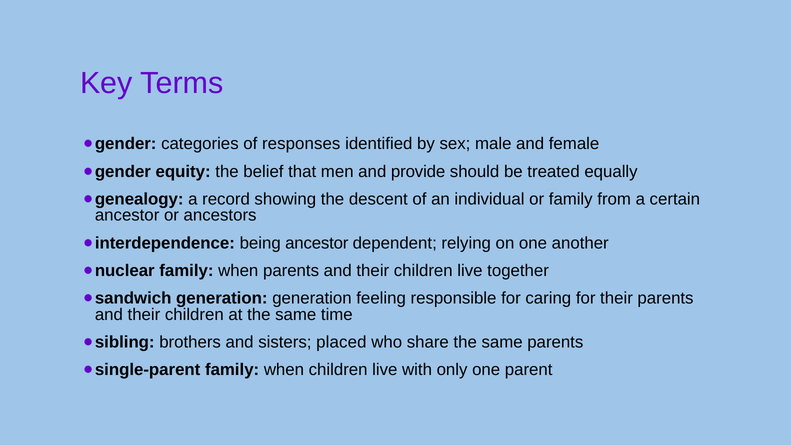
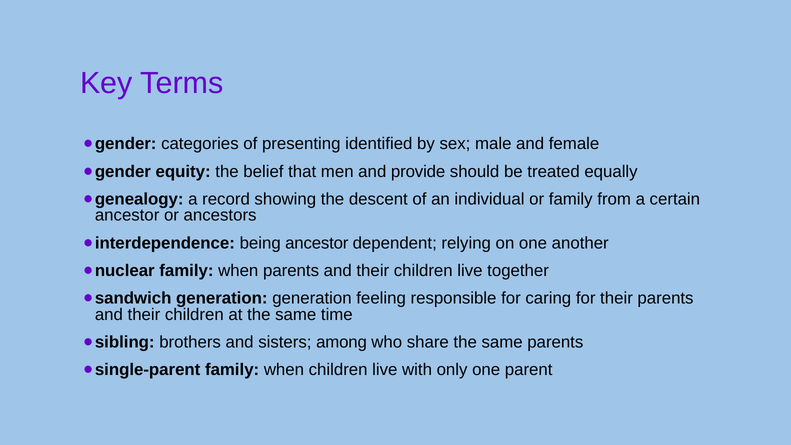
responses: responses -> presenting
placed: placed -> among
